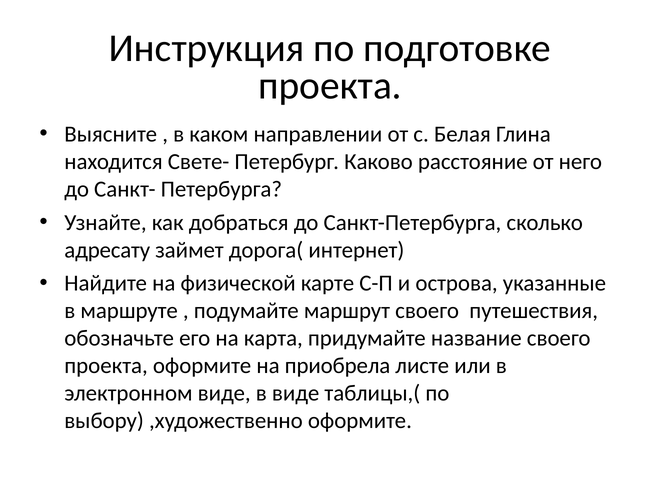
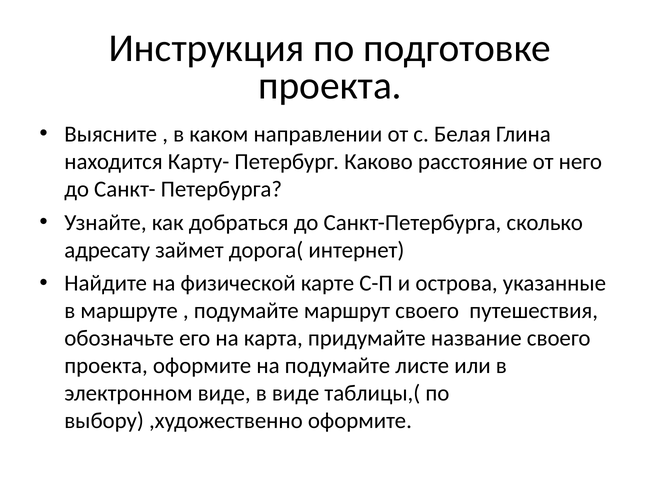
Свете-: Свете- -> Карту-
на приобрела: приобрела -> подумайте
